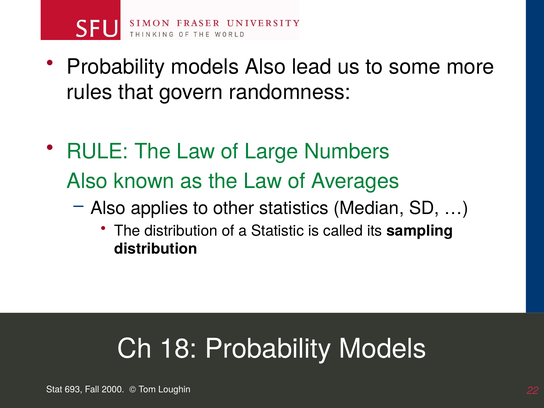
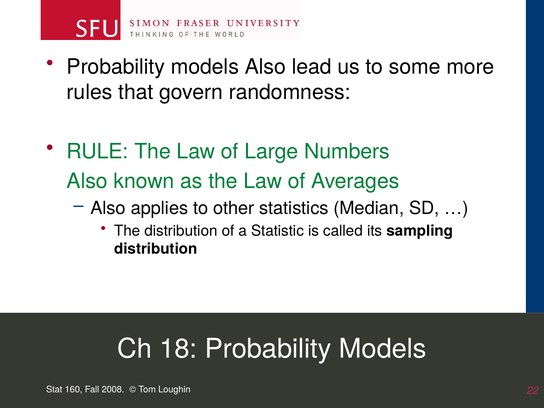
693: 693 -> 160
2000: 2000 -> 2008
